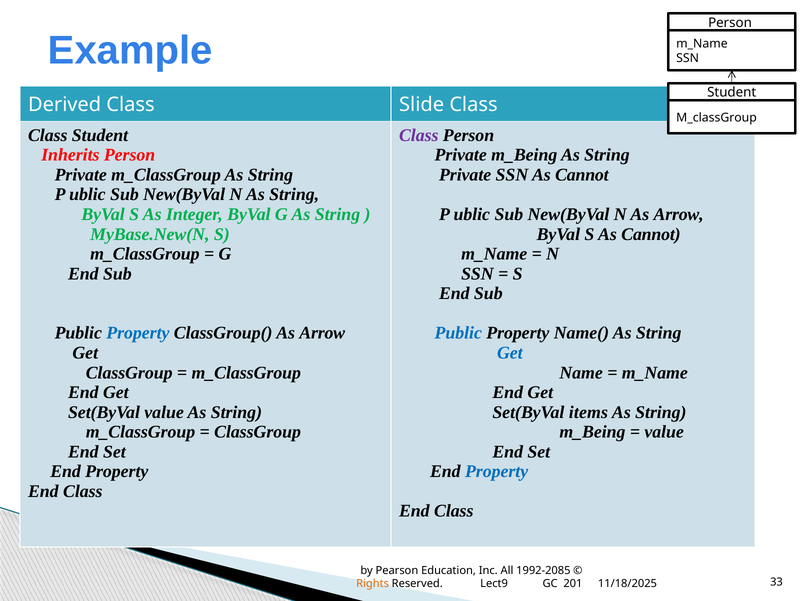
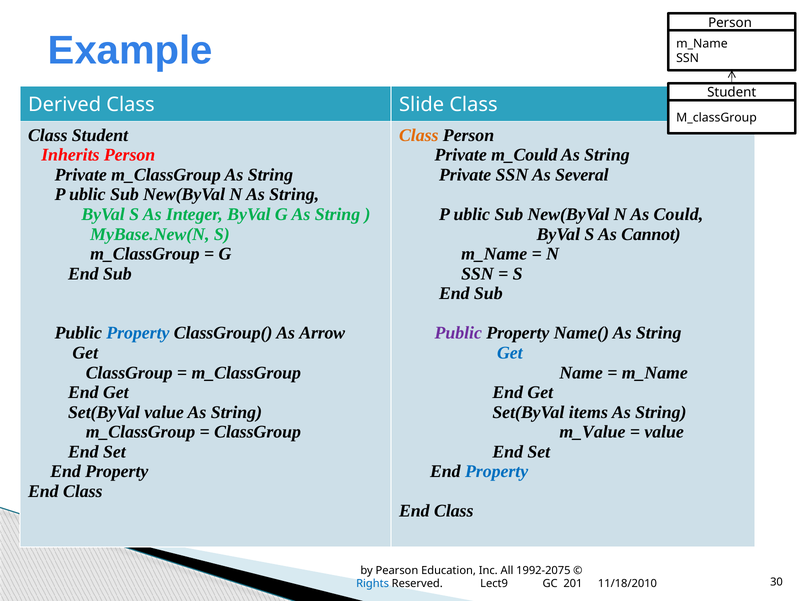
Class at (419, 135) colour: purple -> orange
Private m_Being: m_Being -> m_Could
SSN As Cannot: Cannot -> Several
N As Arrow: Arrow -> Could
Public at (458, 333) colour: blue -> purple
m_Being at (592, 432): m_Being -> m_Value
1992-2085: 1992-2085 -> 1992-2075
Rights colour: orange -> blue
11/18/2025: 11/18/2025 -> 11/18/2010
33: 33 -> 30
